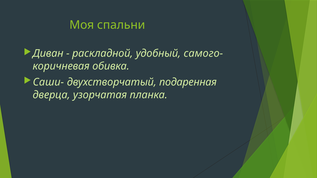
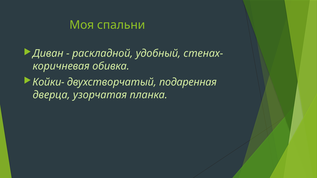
самого-: самого- -> стенах-
Саши-: Саши- -> Койки-
